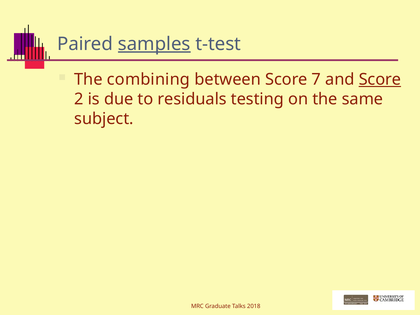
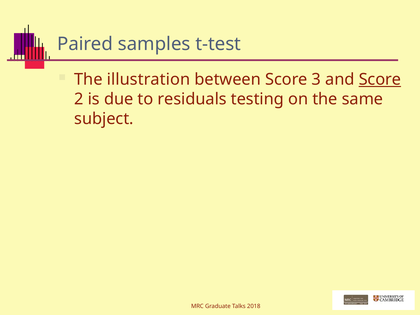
samples underline: present -> none
combining: combining -> illustration
7: 7 -> 3
